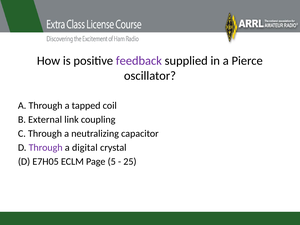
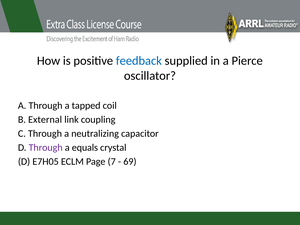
feedback colour: purple -> blue
digital: digital -> equals
5: 5 -> 7
25: 25 -> 69
